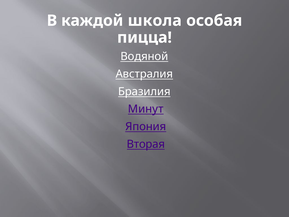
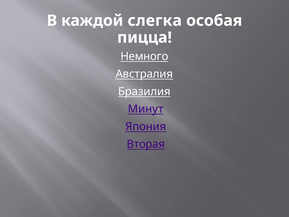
школа: школа -> слегка
Водяной: Водяной -> Немного
